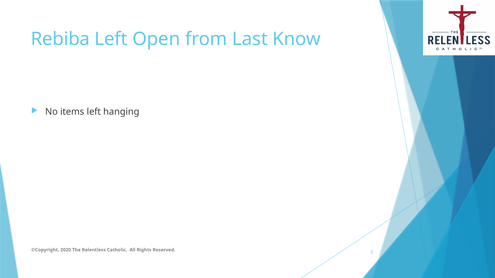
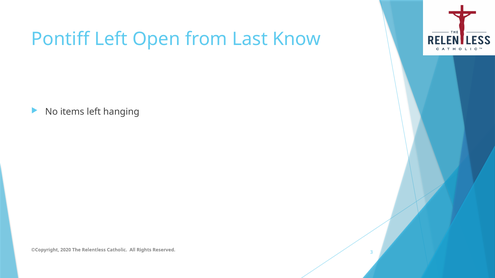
Rebiba: Rebiba -> Pontiff
